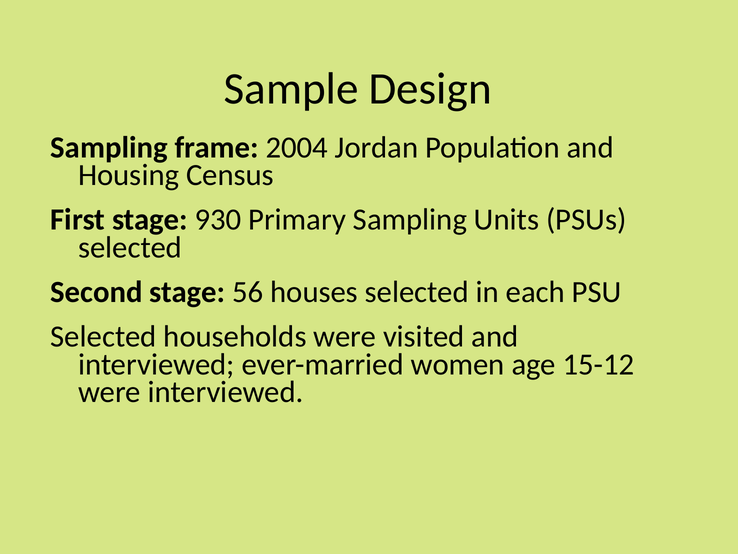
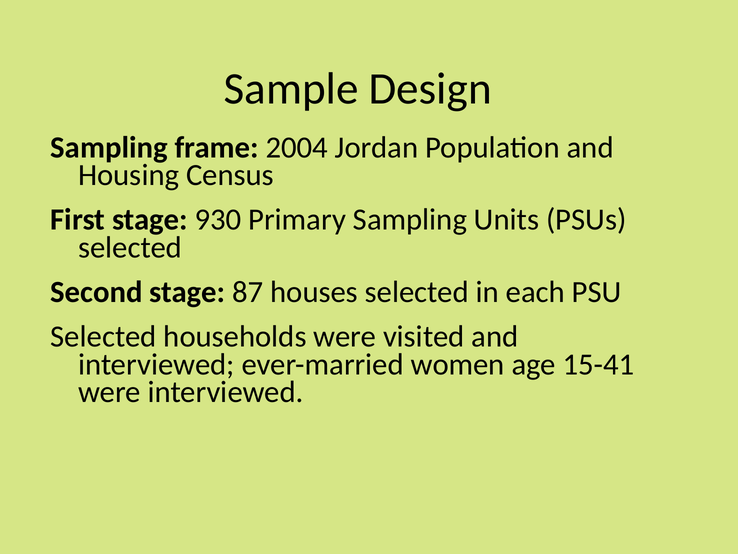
56: 56 -> 87
15-12: 15-12 -> 15-41
